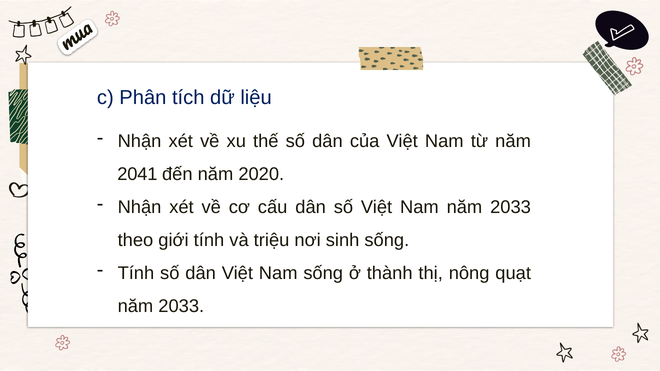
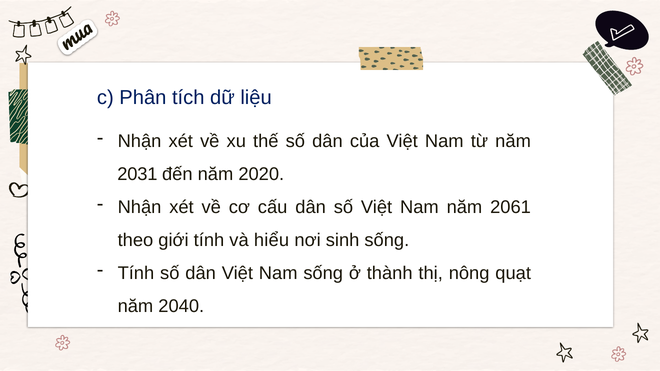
2041: 2041 -> 2031
Nam năm 2033: 2033 -> 2061
triệu: triệu -> hiểu
2033 at (181, 306): 2033 -> 2040
